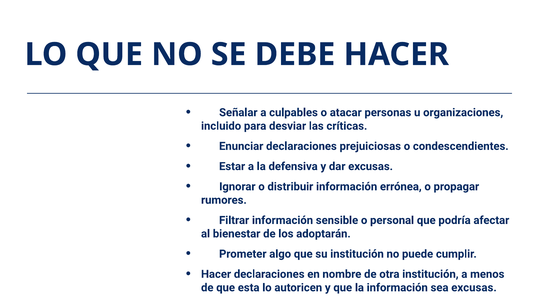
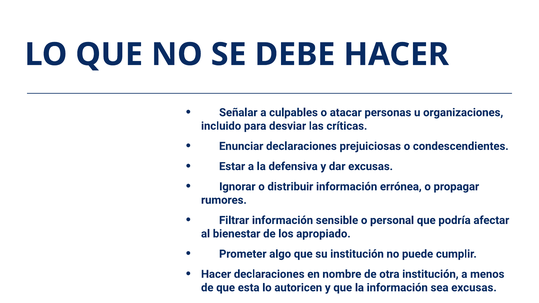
adoptarán: adoptarán -> apropiado
